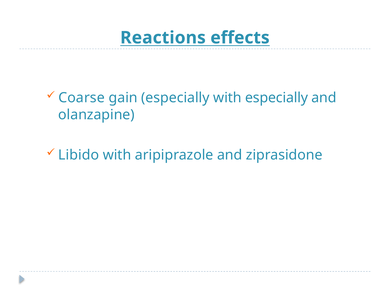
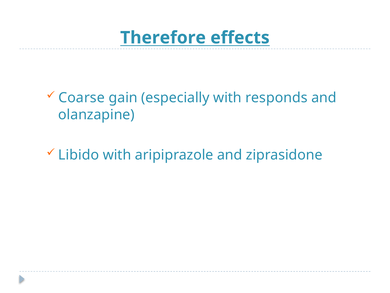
Reactions: Reactions -> Therefore
with especially: especially -> responds
